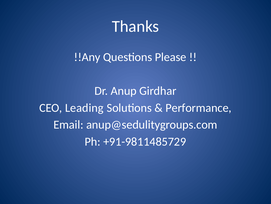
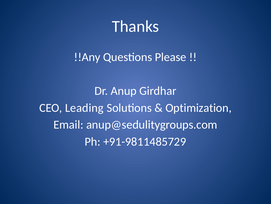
Performance: Performance -> Optimization
